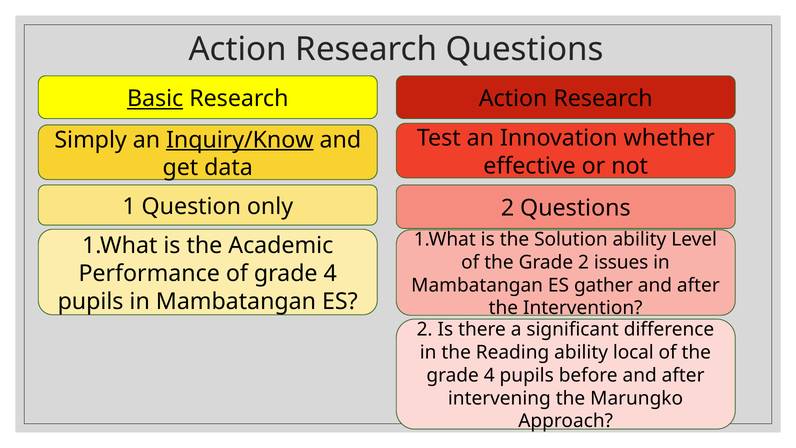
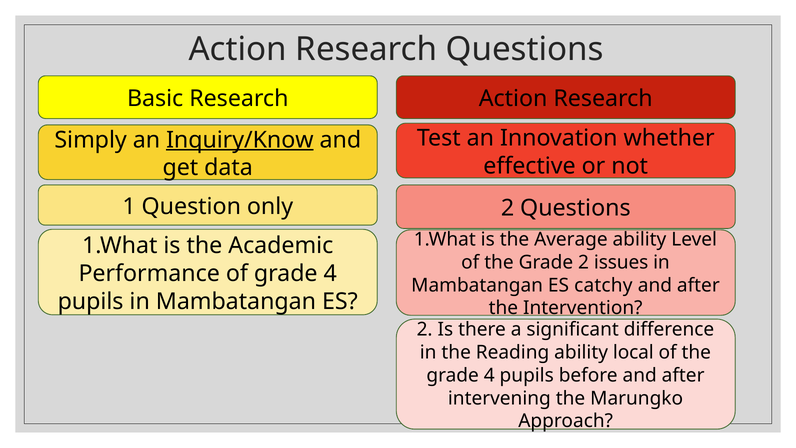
Basic underline: present -> none
Solution: Solution -> Average
gather: gather -> catchy
